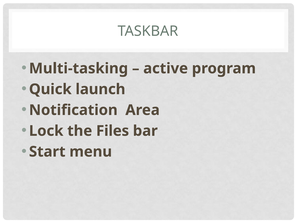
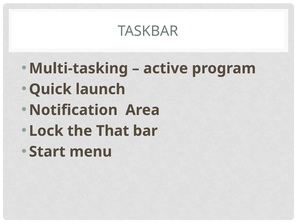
Files: Files -> That
